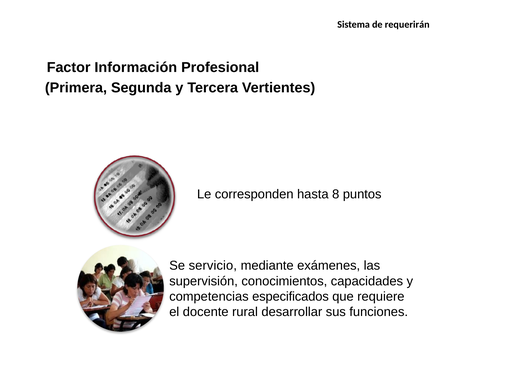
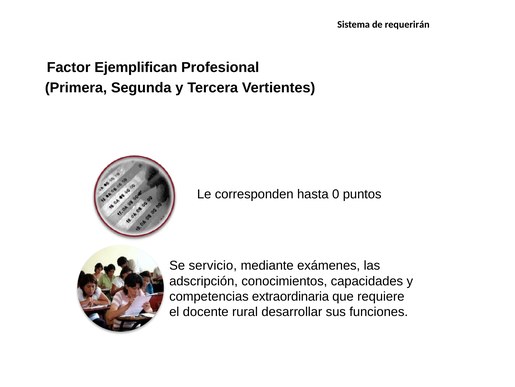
Información: Información -> Ejemplifican
8: 8 -> 0
supervisión: supervisión -> adscripción
especificados: especificados -> extraordinaria
